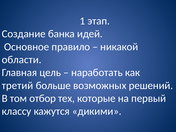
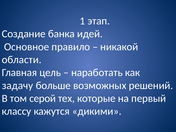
третий: третий -> задачу
отбор: отбор -> серой
